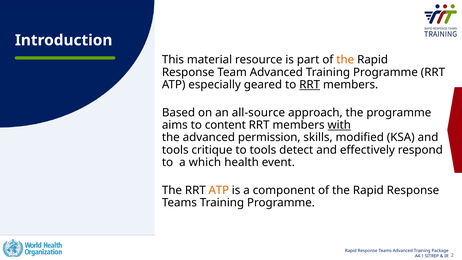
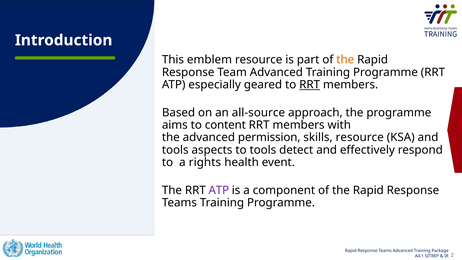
material: material -> emblem
with underline: present -> none
skills modified: modified -> resource
critique: critique -> aspects
which: which -> rights
ATP at (219, 190) colour: orange -> purple
